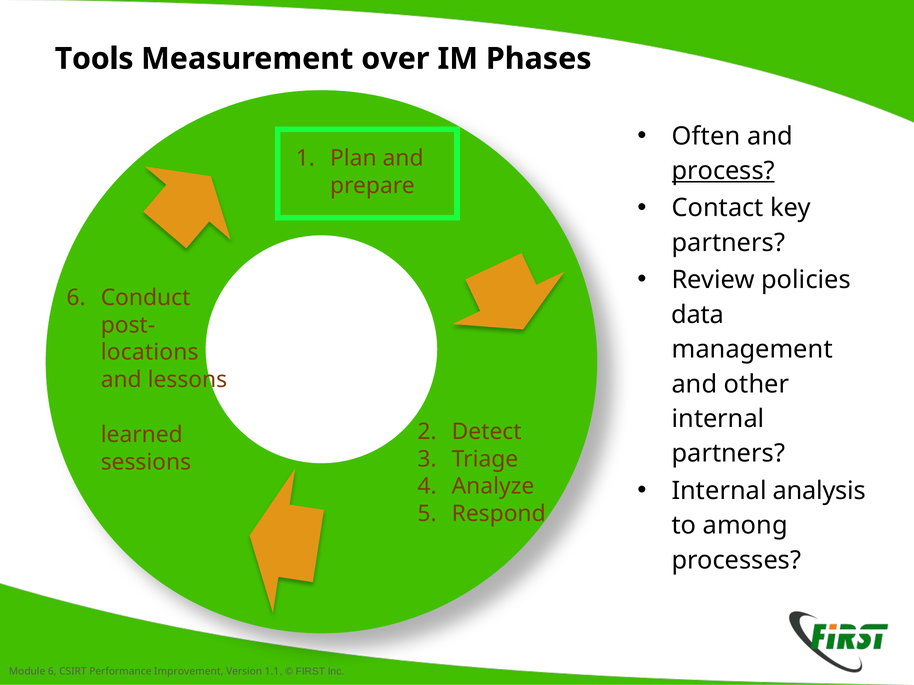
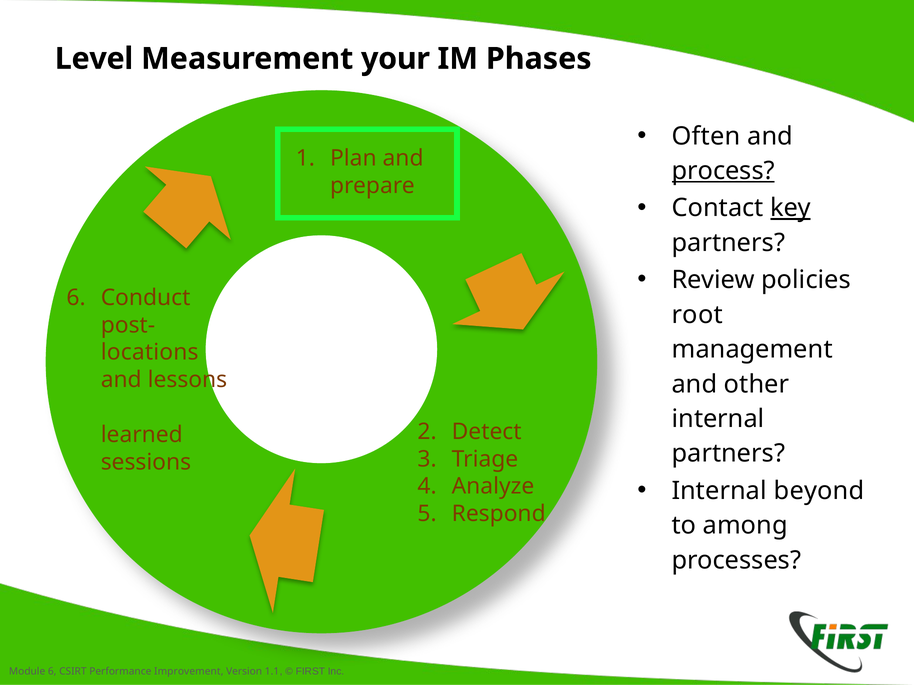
Tools: Tools -> Level
over: over -> your
key underline: none -> present
data: data -> root
analysis: analysis -> beyond
